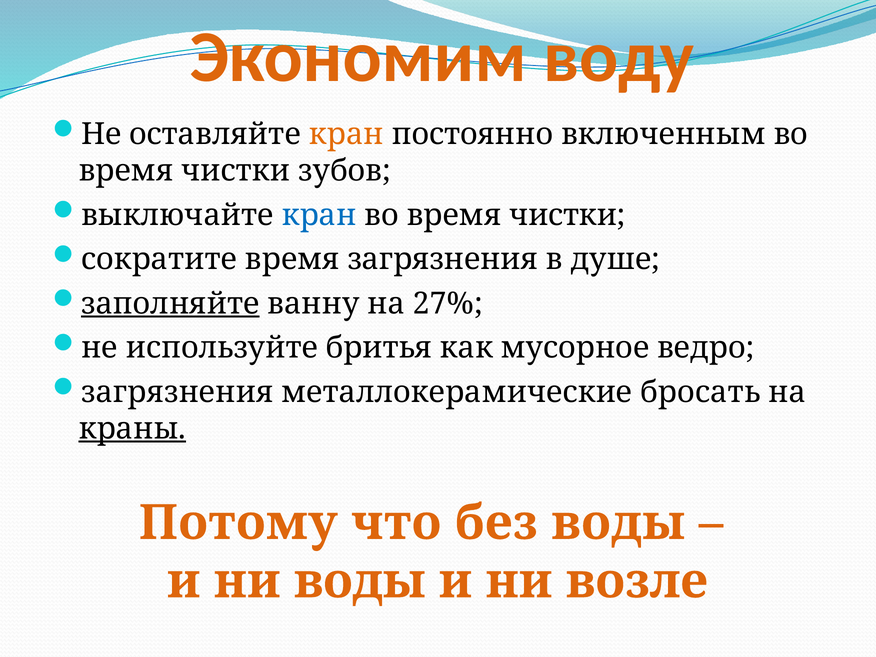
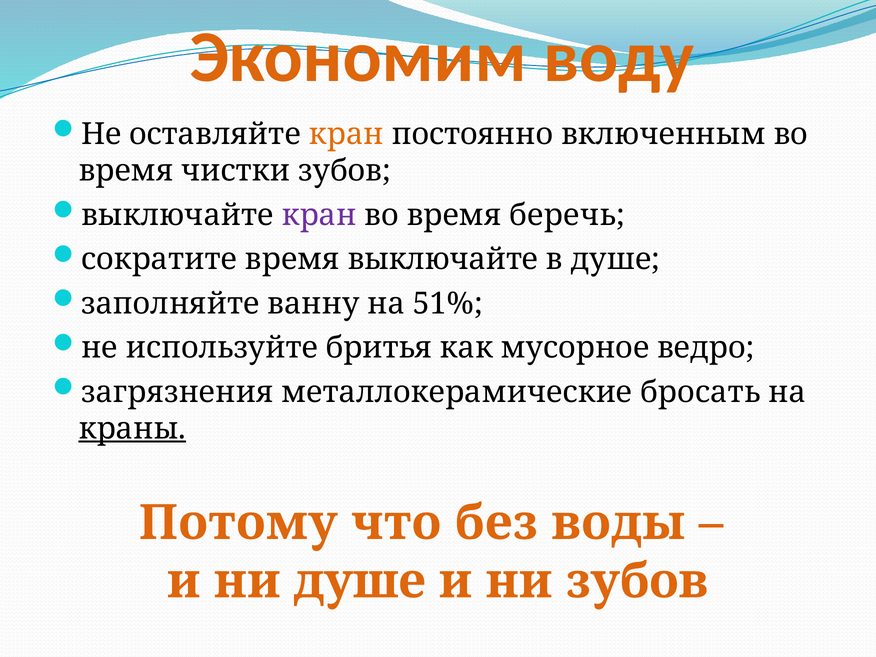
кран at (319, 215) colour: blue -> purple
чистки at (567, 215): чистки -> беречь
время загрязнения: загрязнения -> выключайте
заполняйте underline: present -> none
27%: 27% -> 51%
ни воды: воды -> душе
ни возле: возле -> зубов
